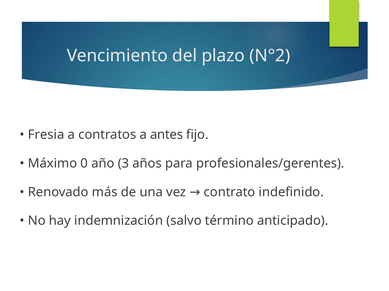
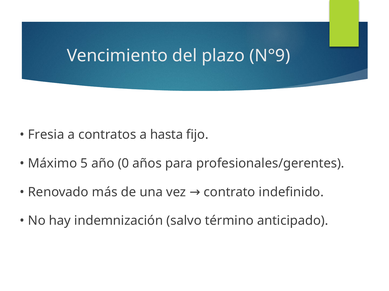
N°2: N°2 -> N°9
antes: antes -> hasta
0: 0 -> 5
3: 3 -> 0
